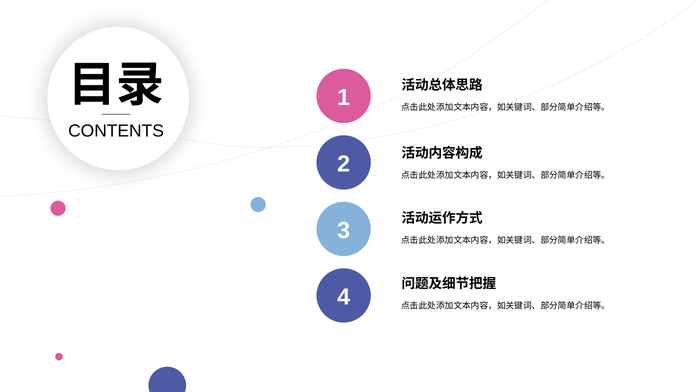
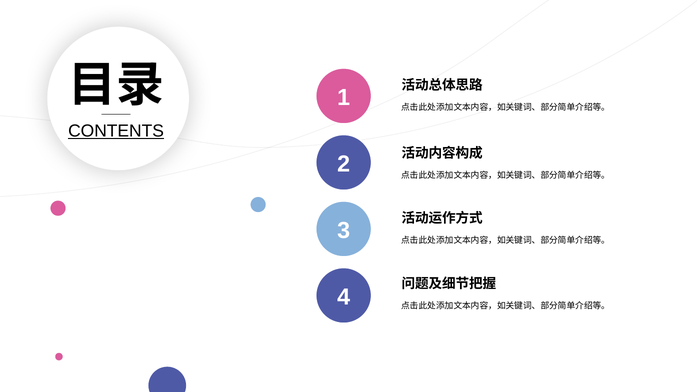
CONTENTS underline: none -> present
